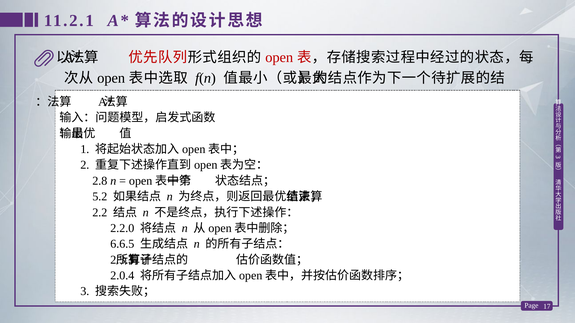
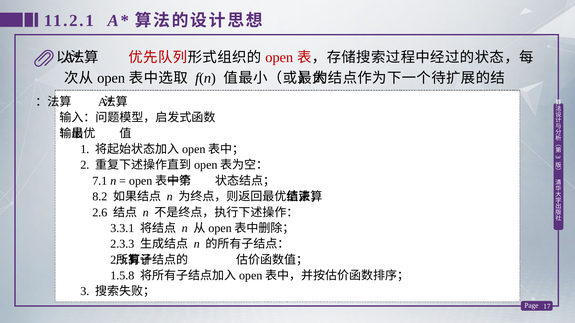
2.8: 2.8 -> 7.1
5.2: 5.2 -> 8.2
2.2: 2.2 -> 2.6
2.2.0: 2.2.0 -> 3.3.1
6.6.5 at (122, 244): 6.6.5 -> 2.3.3
2.0.4: 2.0.4 -> 1.5.8
